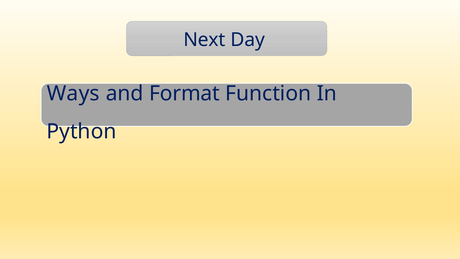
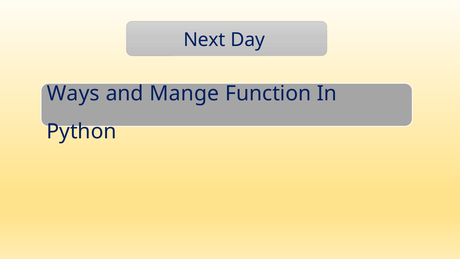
Format: Format -> Mange
